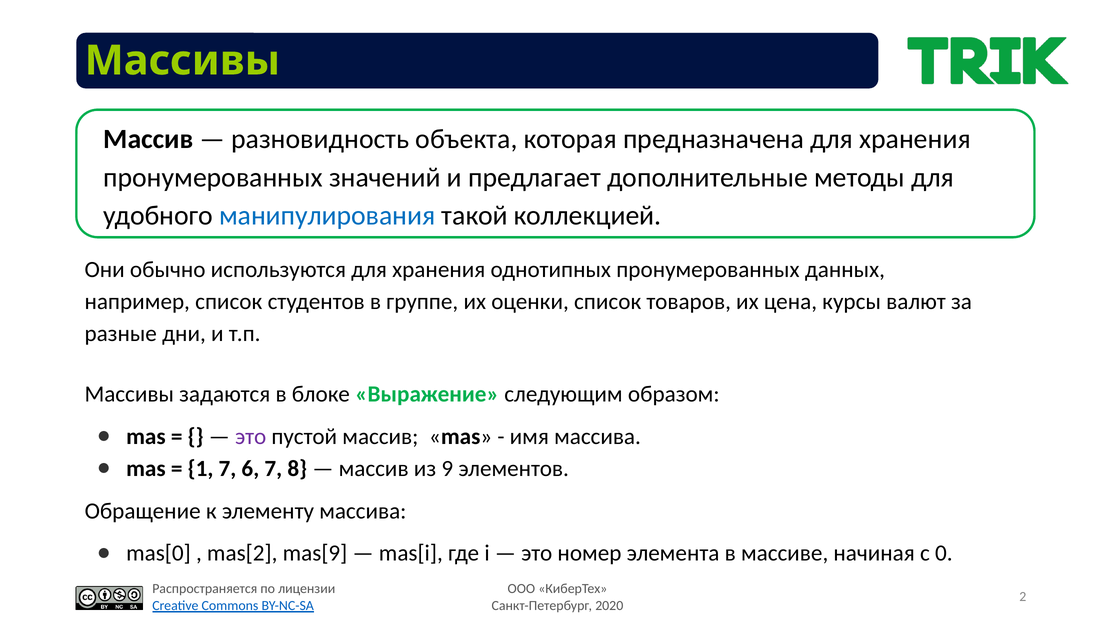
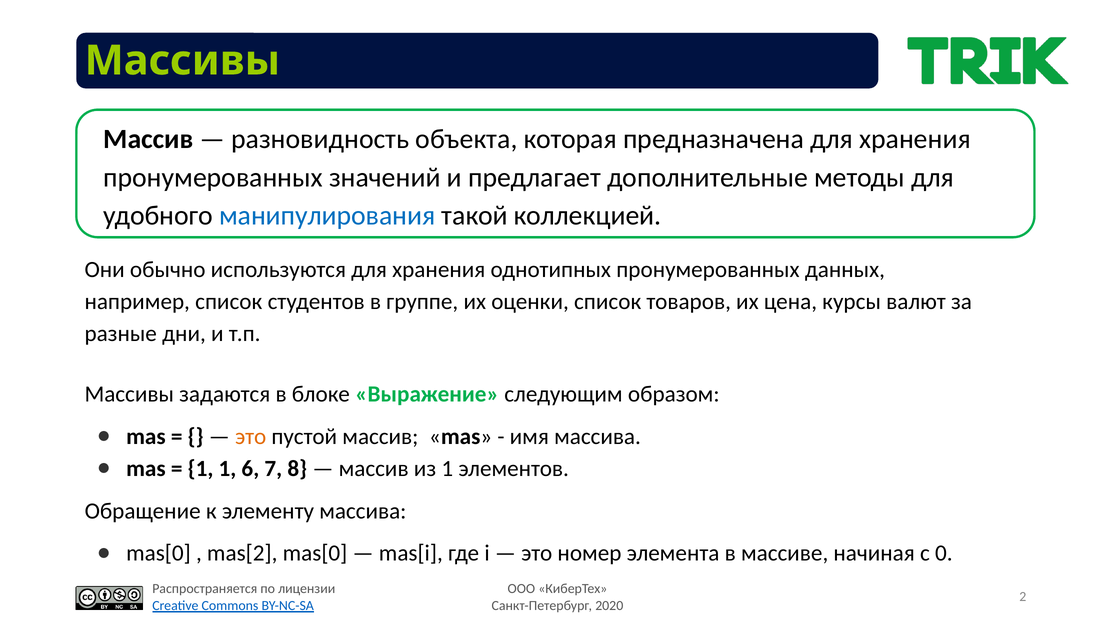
это at (251, 436) colour: purple -> orange
1 7: 7 -> 1
из 9: 9 -> 1
mas[2 mas[9: mas[9 -> mas[0
